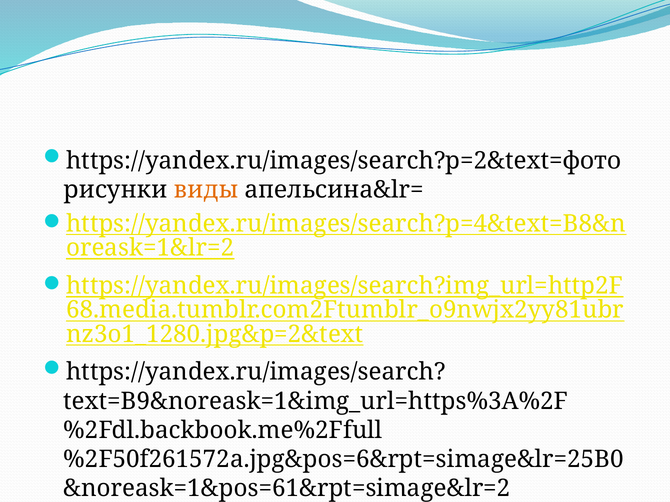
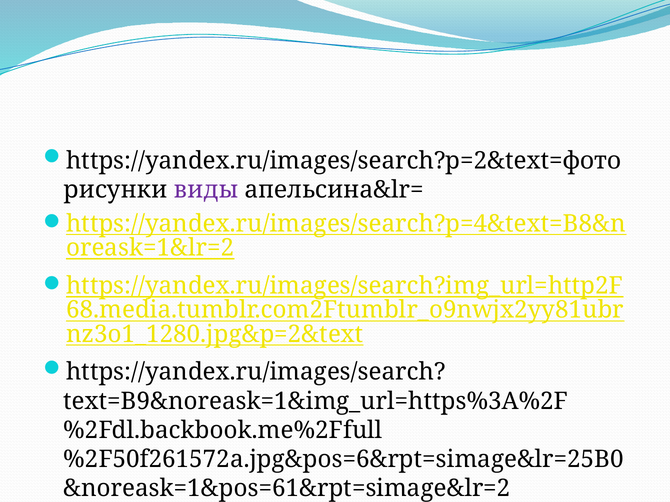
виды colour: orange -> purple
